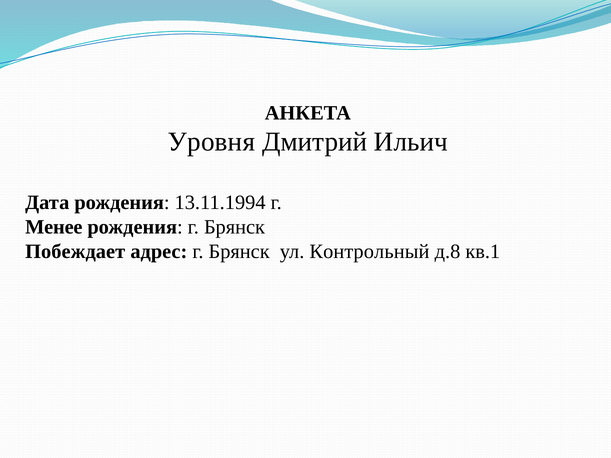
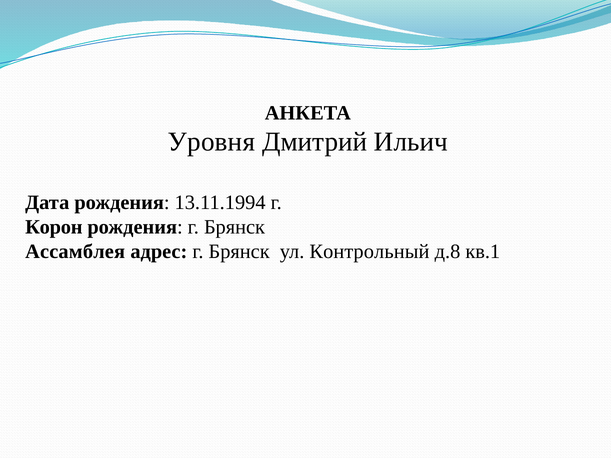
Менее: Менее -> Корон
Побеждает: Побеждает -> Ассамблея
